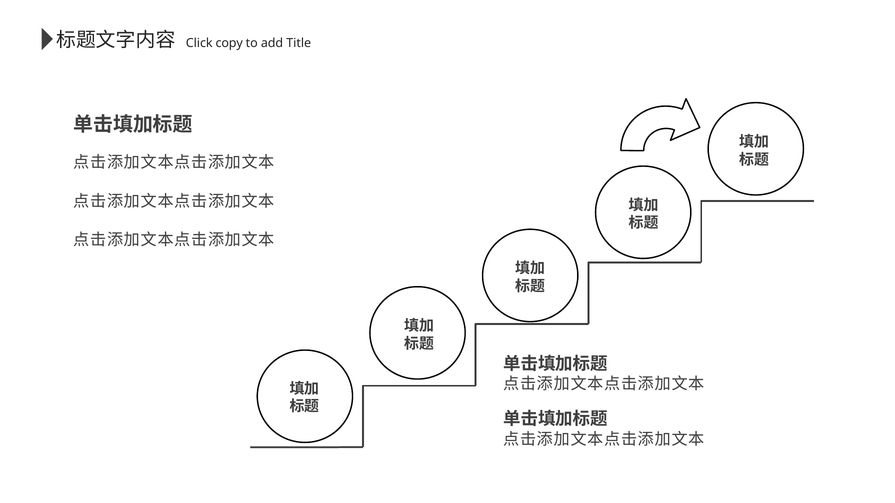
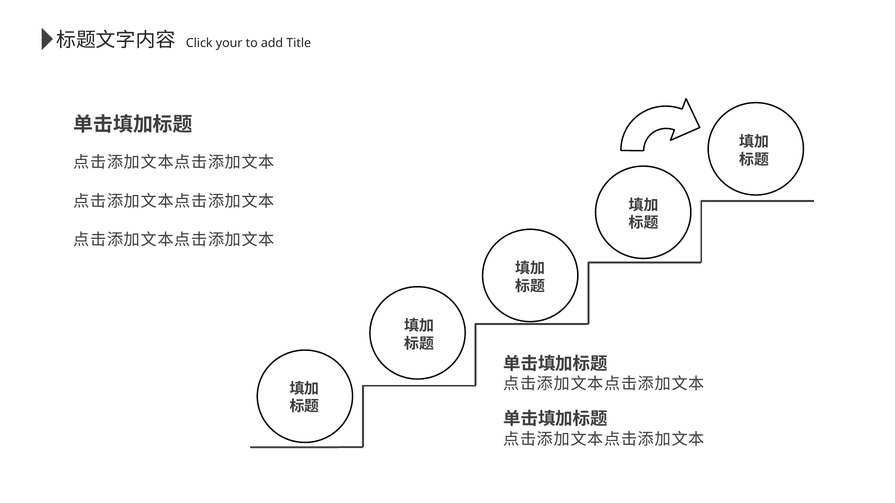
copy: copy -> your
